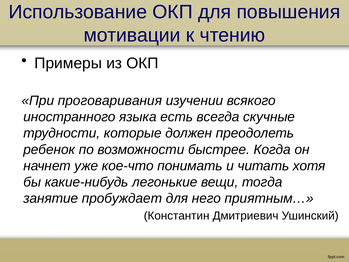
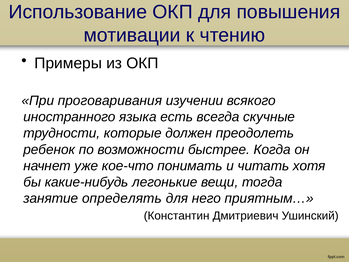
пробуждает: пробуждает -> определять
